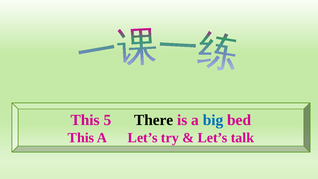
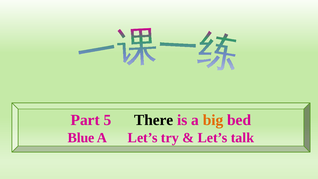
This at (85, 120): This -> Part
big colour: blue -> orange
This at (81, 138): This -> Blue
